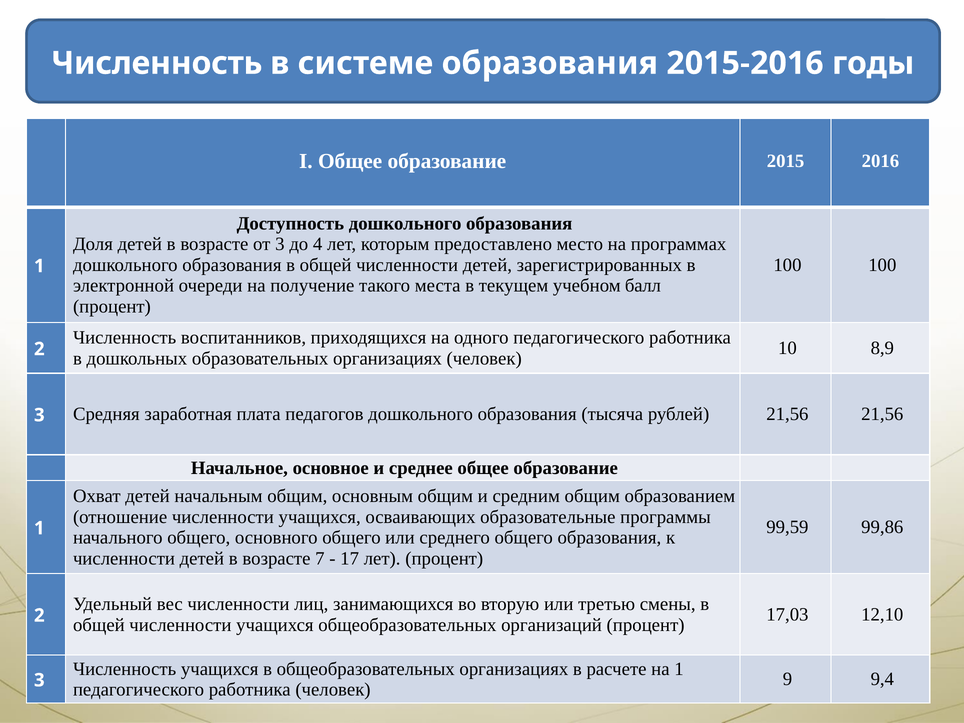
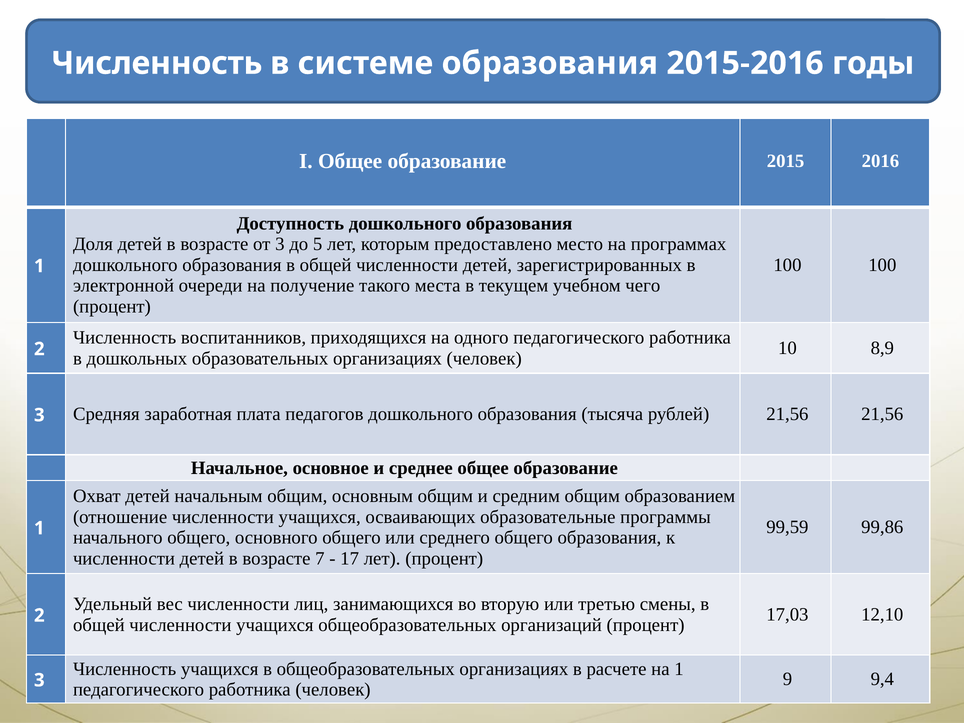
4: 4 -> 5
балл: балл -> чего
